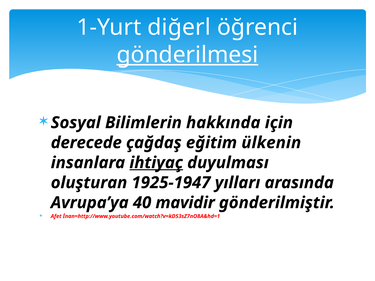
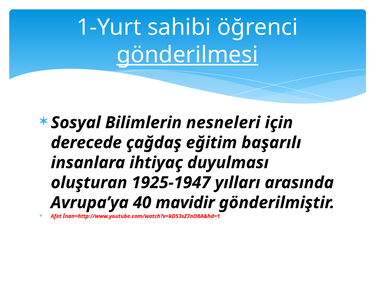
diğerl: diğerl -> sahibi
hakkında: hakkında -> nesneleri
ülkenin: ülkenin -> başarılı
ihtiyaç underline: present -> none
